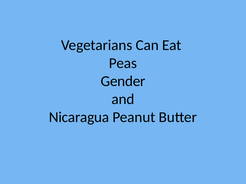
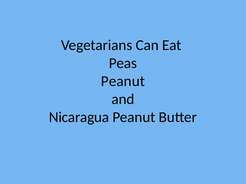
Gender at (123, 81): Gender -> Peanut
